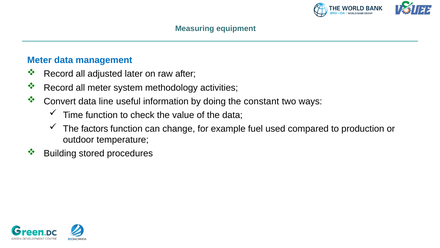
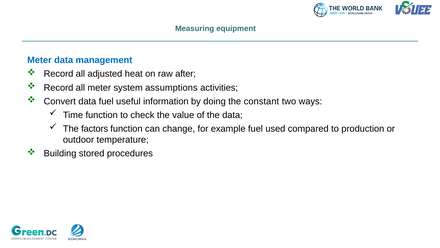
later: later -> heat
methodology: methodology -> assumptions
data line: line -> fuel
